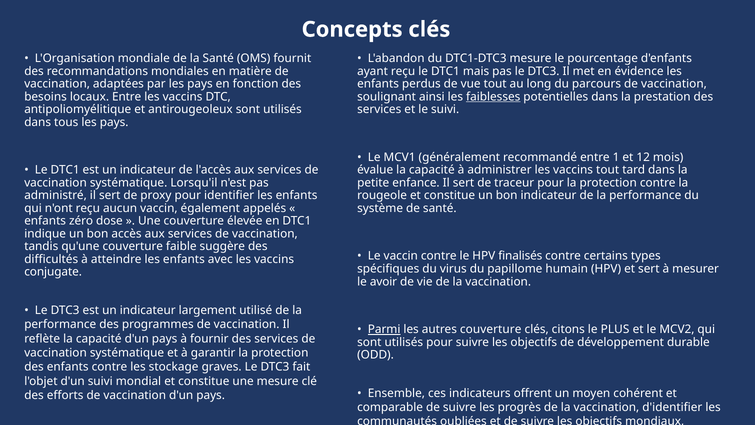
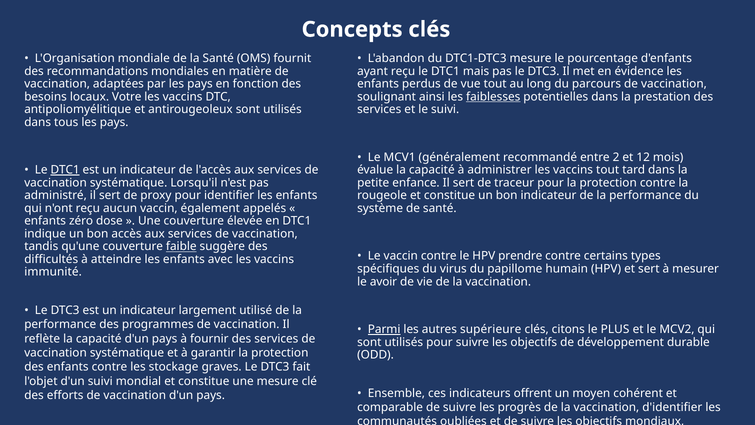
locaux Entre: Entre -> Votre
1: 1 -> 2
DTC1 at (65, 170) underline: none -> present
faible underline: none -> present
finalisés: finalisés -> prendre
conjugate: conjugate -> immunité
autres couverture: couverture -> supérieure
